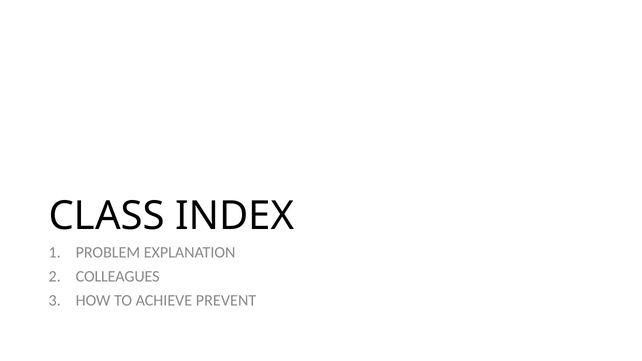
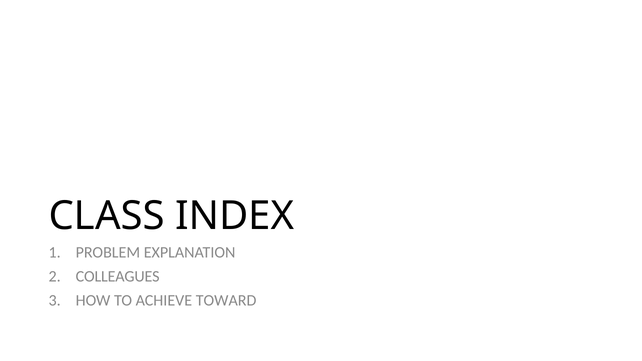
PREVENT: PREVENT -> TOWARD
